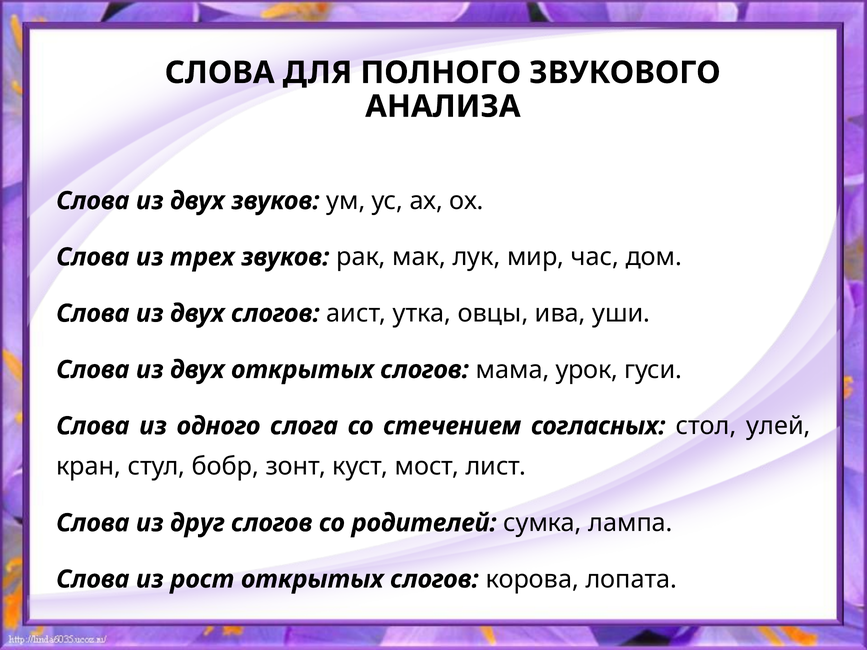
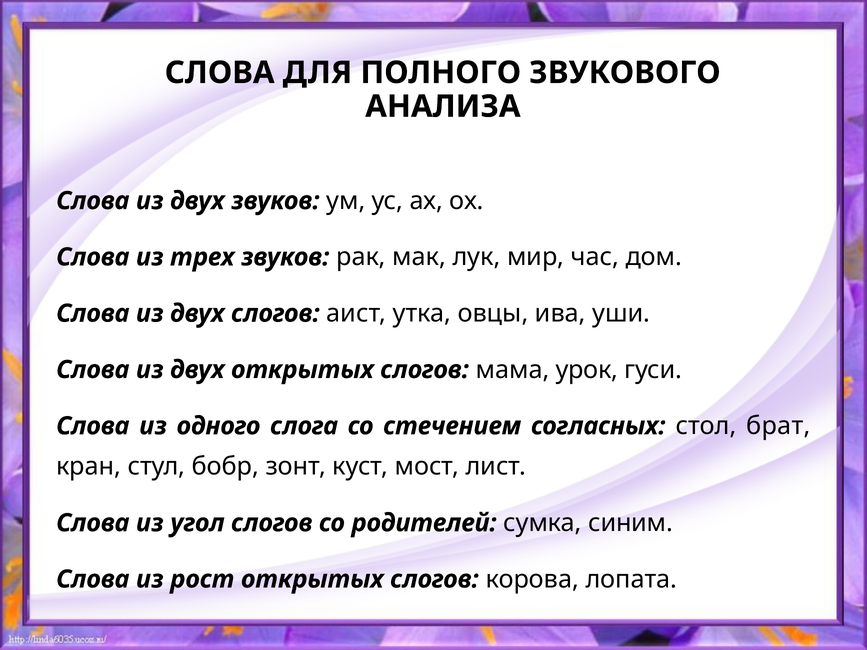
улей: улей -> брат
друг: друг -> угол
лампа: лампа -> синим
